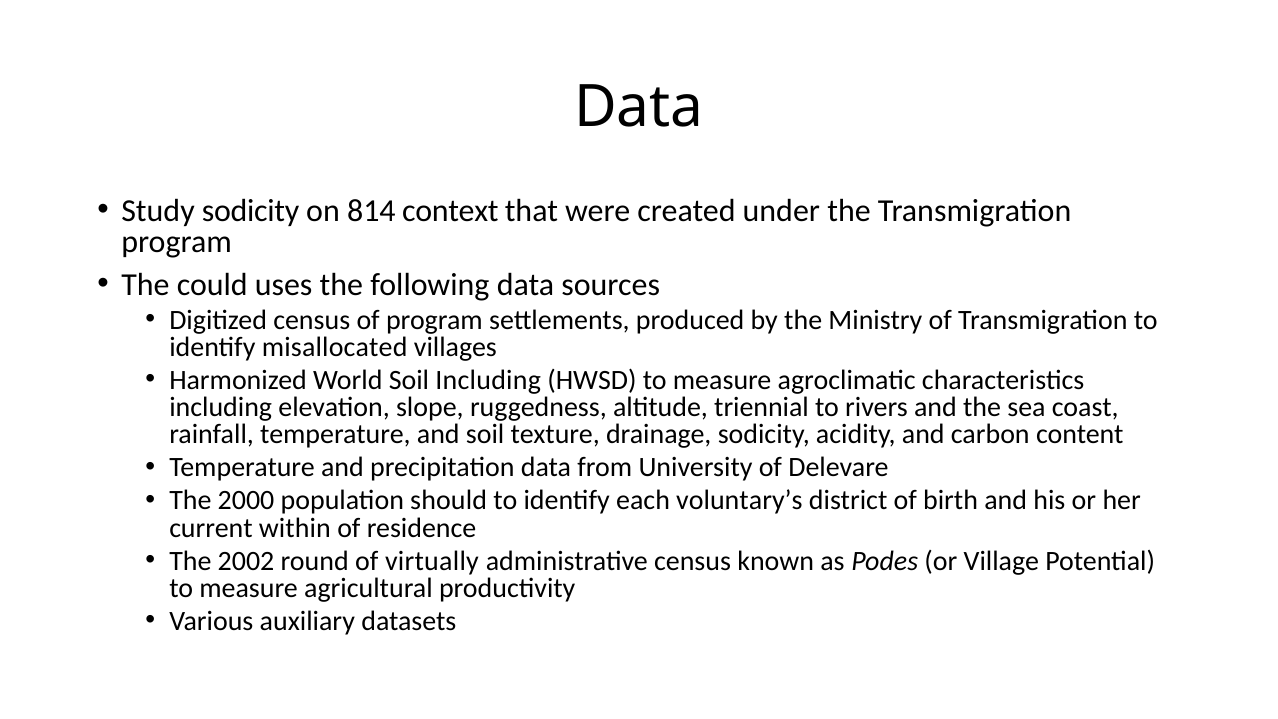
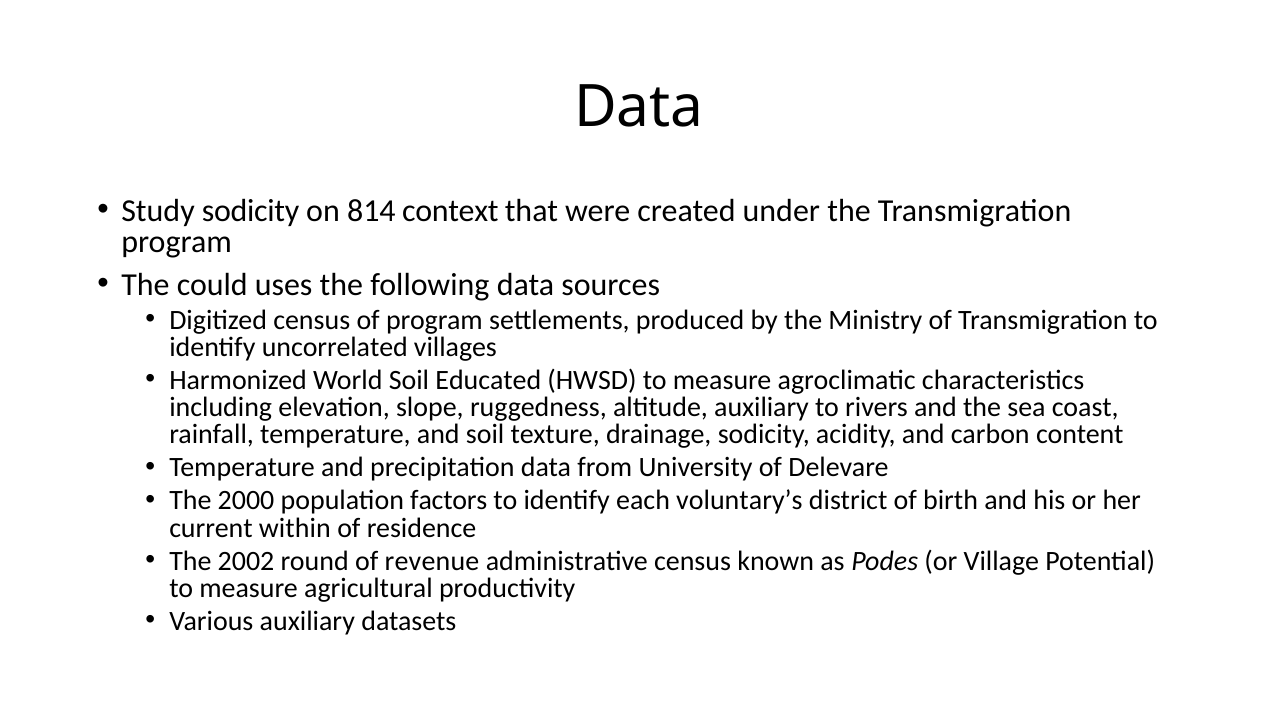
misallocated: misallocated -> uncorrelated
Soil Including: Including -> Educated
altitude triennial: triennial -> auxiliary
should: should -> factors
virtually: virtually -> revenue
